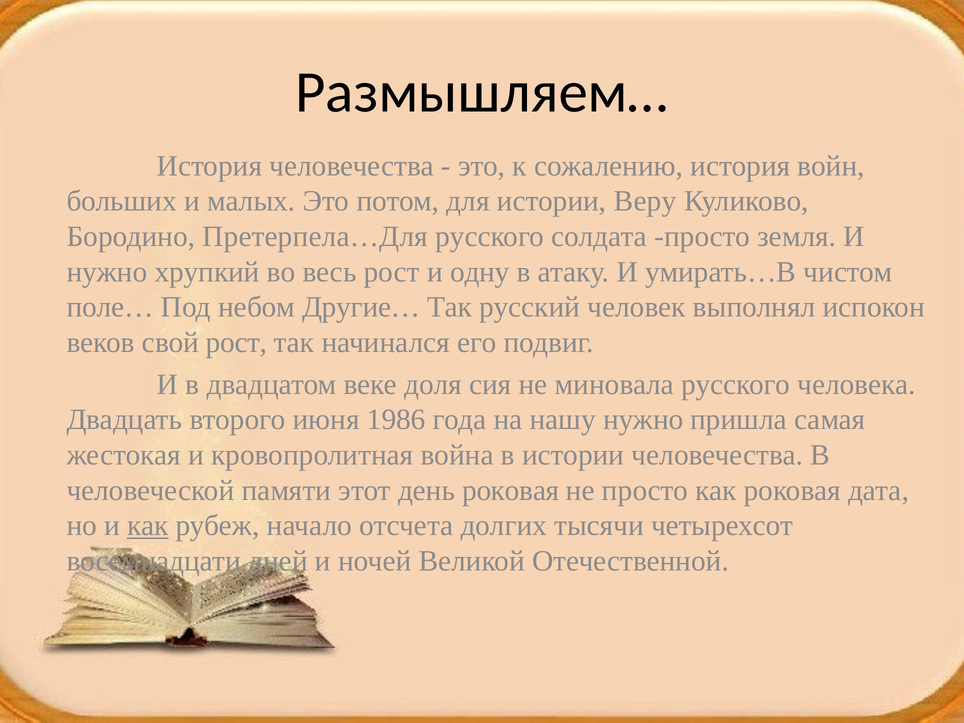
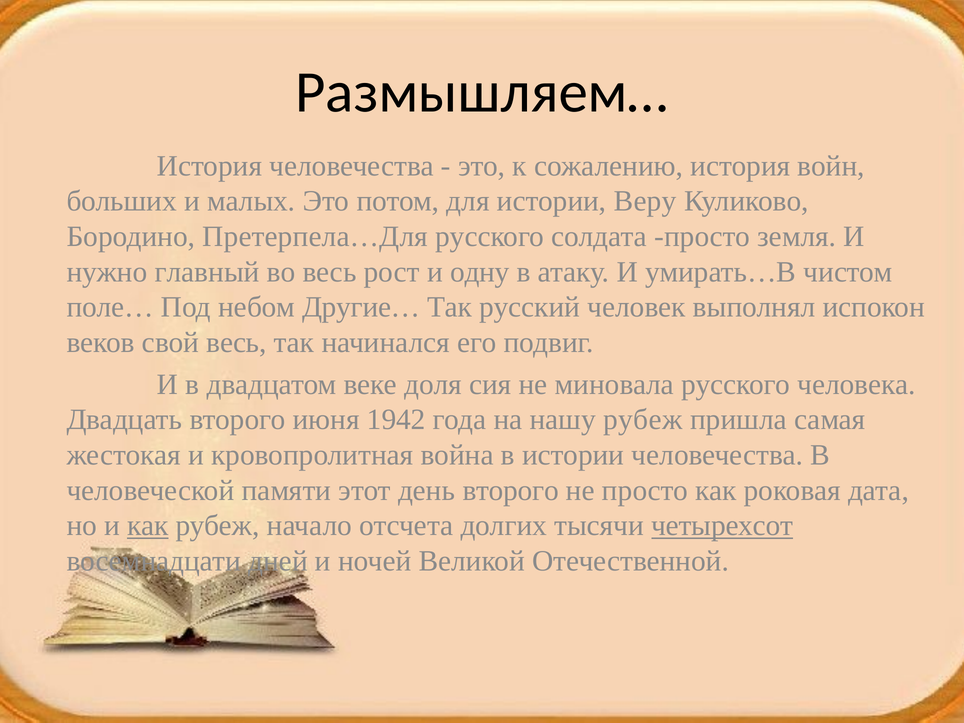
хрупкий: хрупкий -> главный
свой рост: рост -> весь
1986: 1986 -> 1942
нашу нужно: нужно -> рубеж
день роковая: роковая -> второго
четырехсот underline: none -> present
